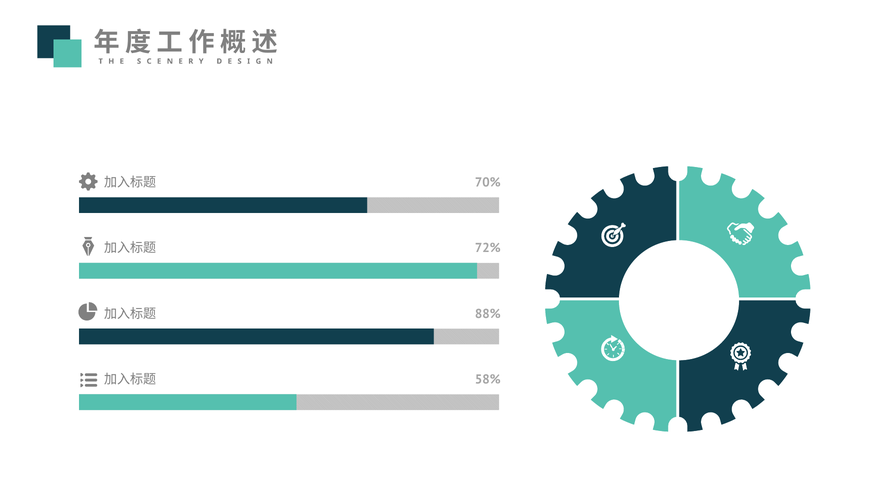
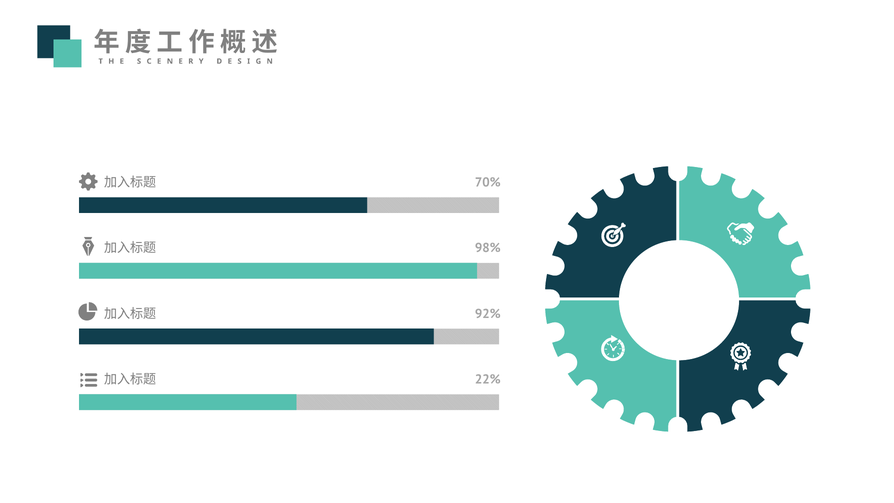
72%: 72% -> 98%
88%: 88% -> 92%
58%: 58% -> 22%
